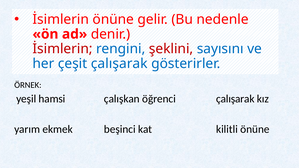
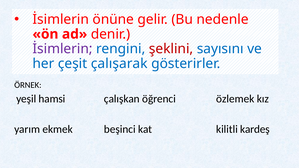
İsimlerin at (63, 49) colour: red -> purple
öğrenci çalışarak: çalışarak -> özlemek
kilitli önüne: önüne -> kardeş
